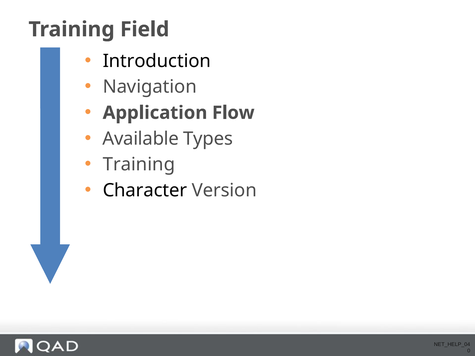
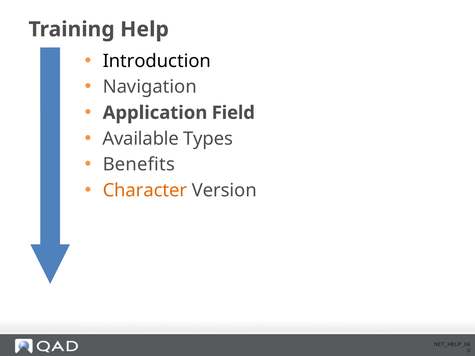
Field: Field -> Help
Flow: Flow -> Field
Training at (139, 165): Training -> Benefits
Character colour: black -> orange
